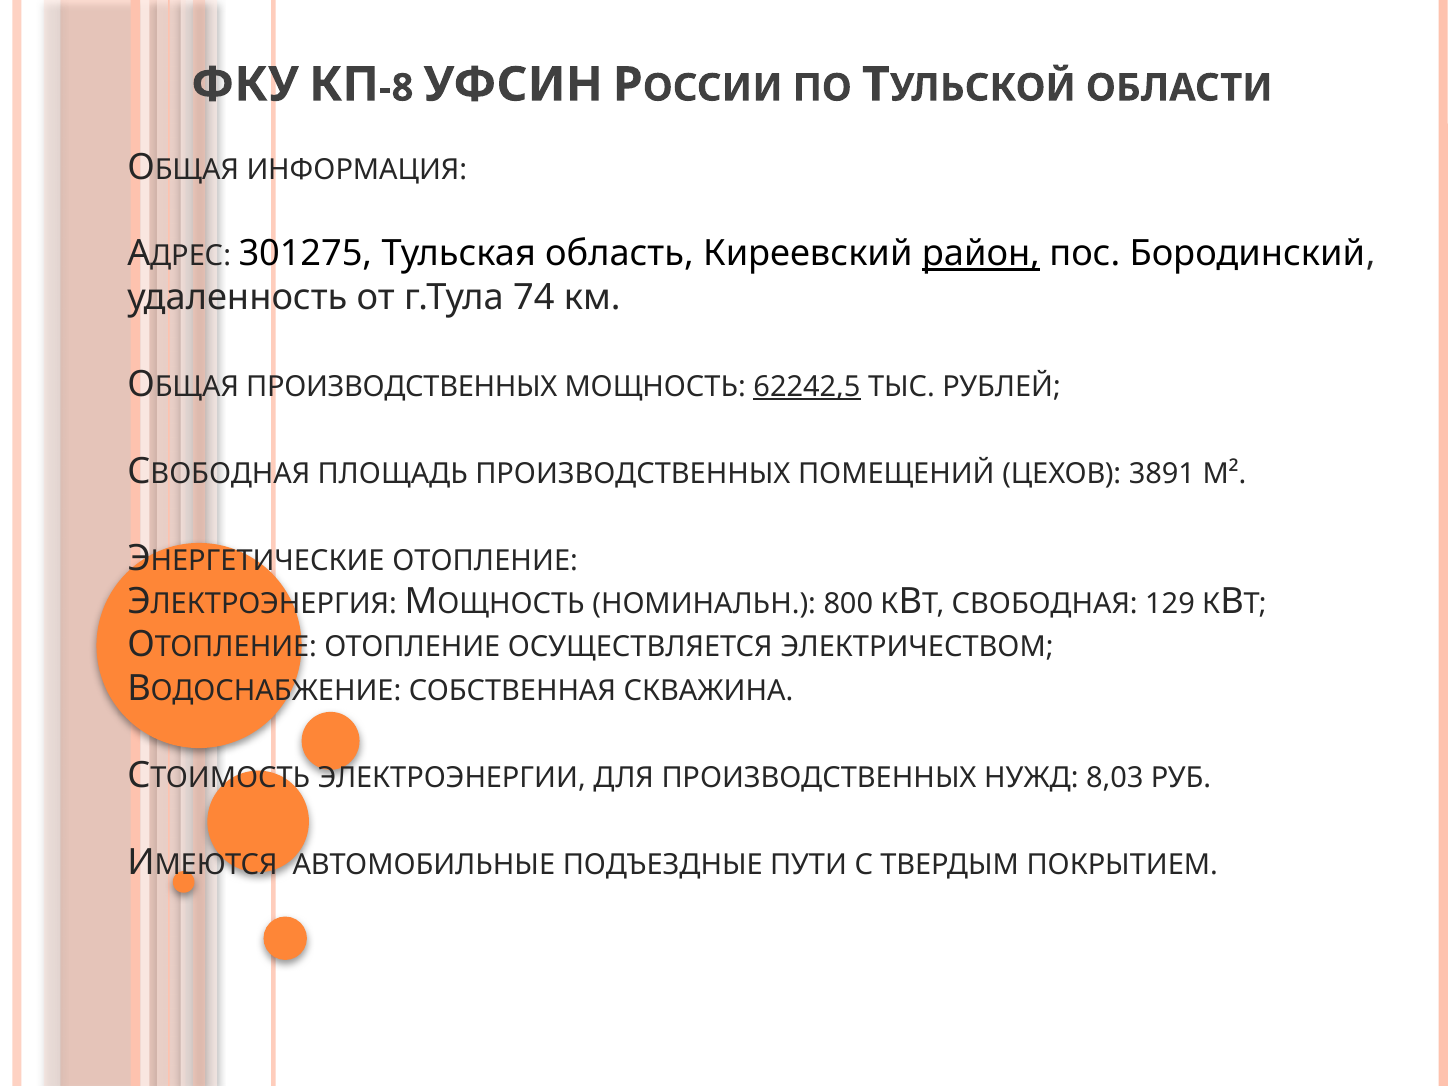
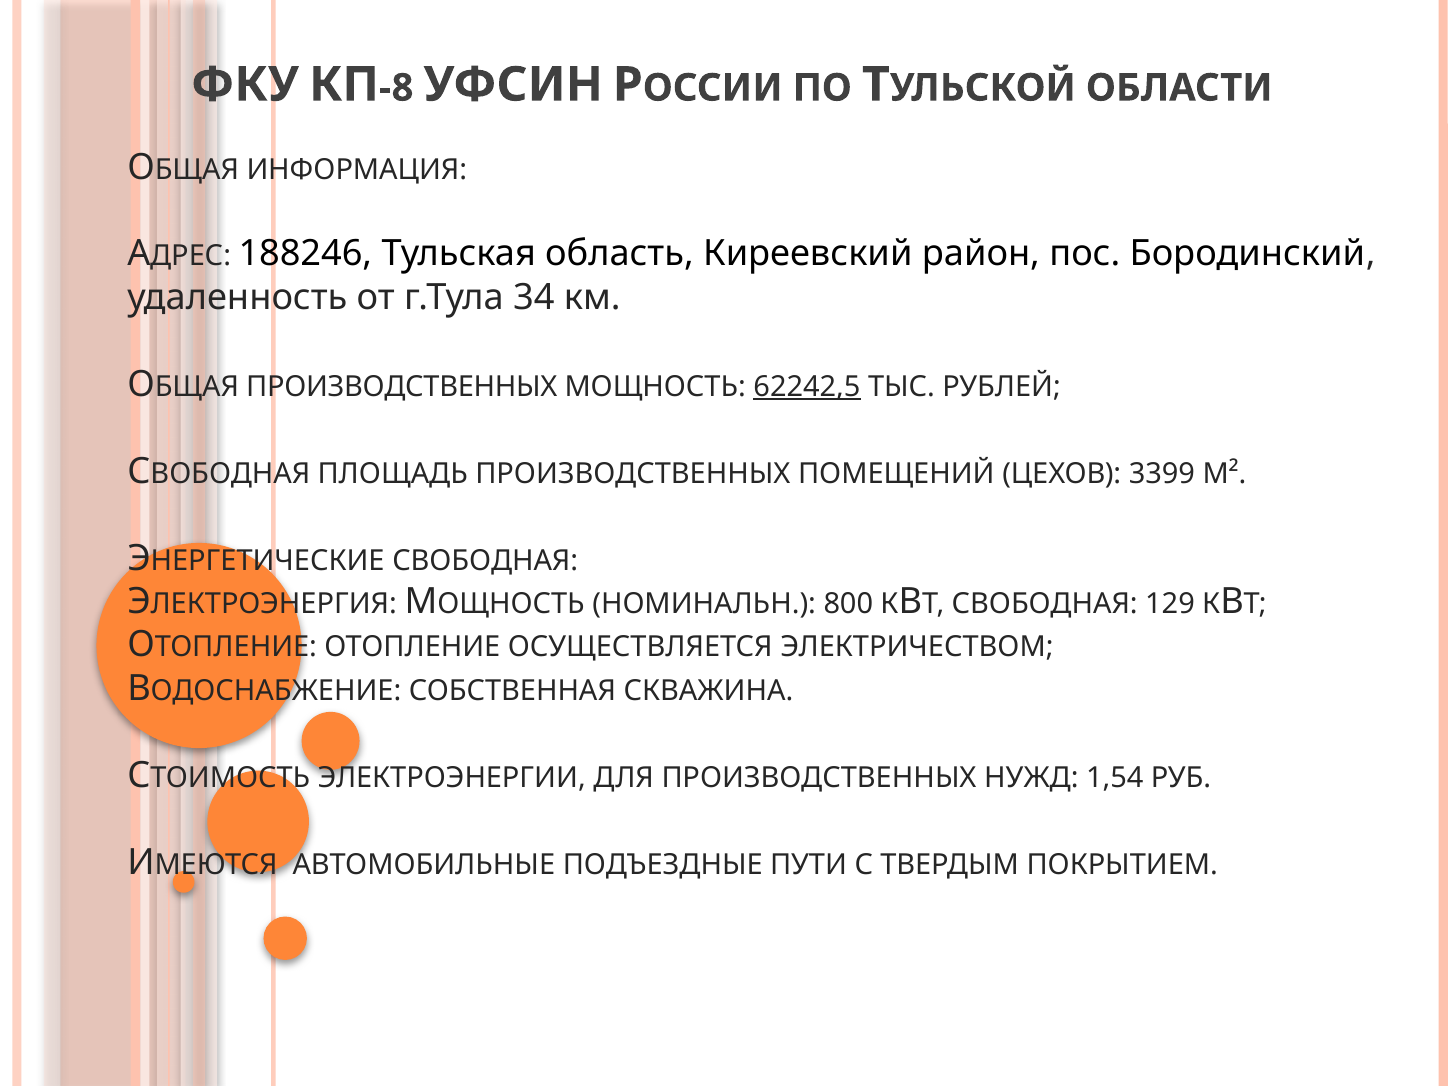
301275: 301275 -> 188246
район underline: present -> none
74: 74 -> 34
3891: 3891 -> 3399
ОТОПЛЕНИЕ at (485, 560): ОТОПЛЕНИЕ -> СВОБОДНАЯ
8,03: 8,03 -> 1,54
